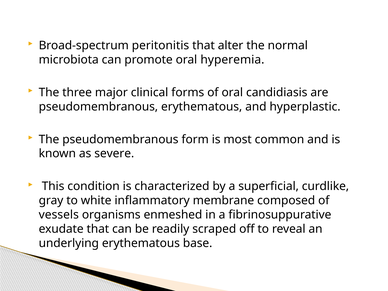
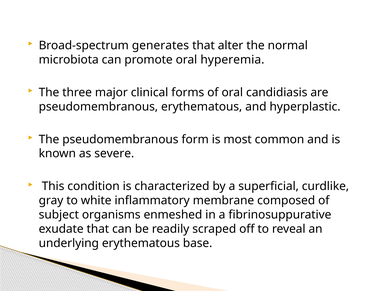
peritonitis: peritonitis -> generates
vessels: vessels -> subject
